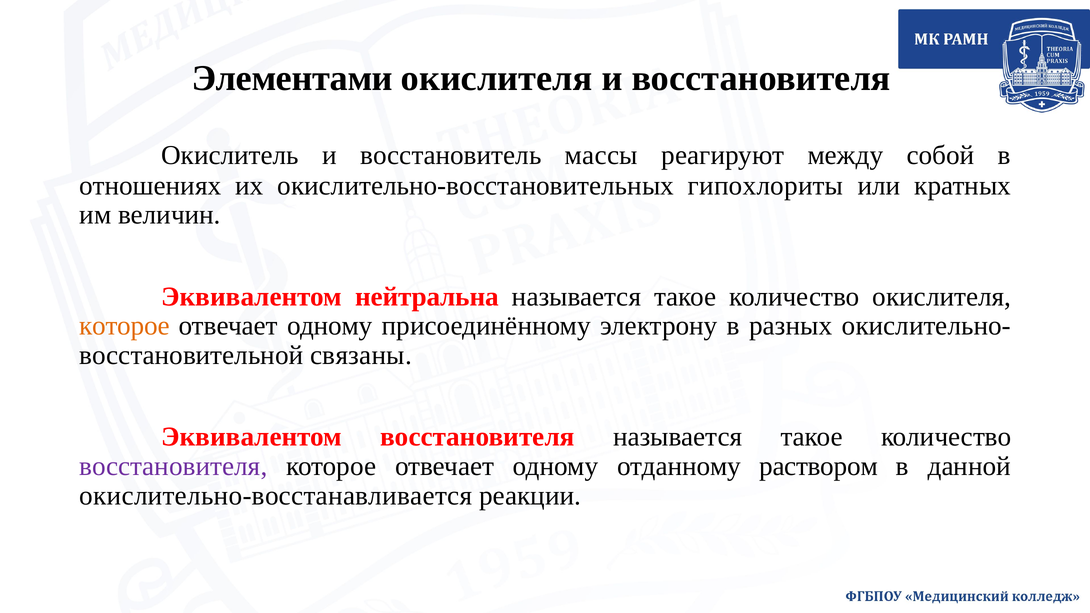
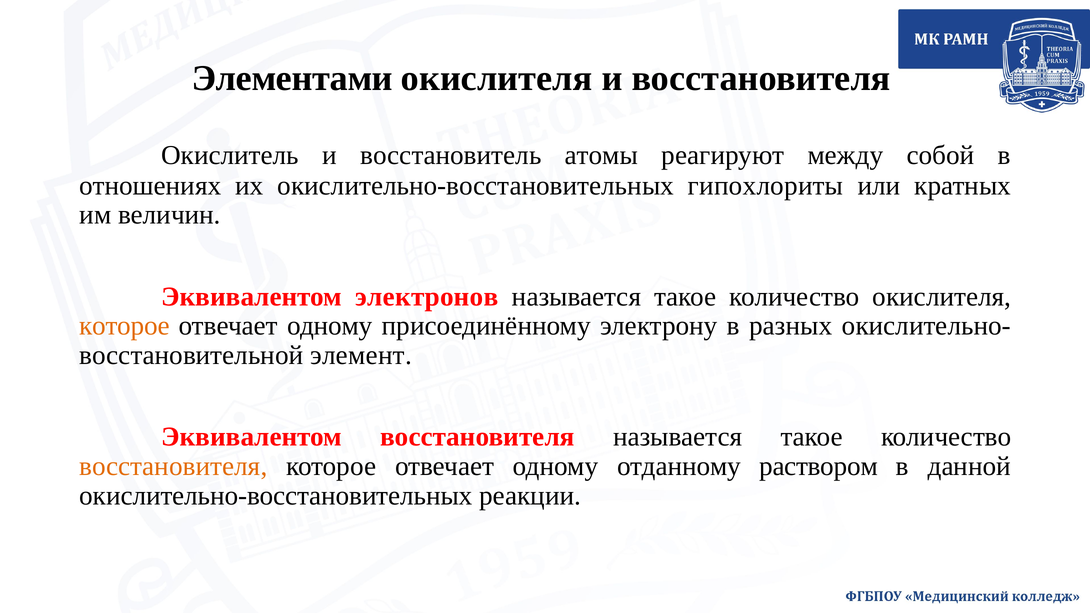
массы: массы -> атомы
нейтральна: нейтральна -> электронов
связаны: связаны -> элемент
восстановителя at (173, 466) colour: purple -> orange
окислительно-восстанавливается at (276, 496): окислительно-восстанавливается -> окислительно-восстановительных
